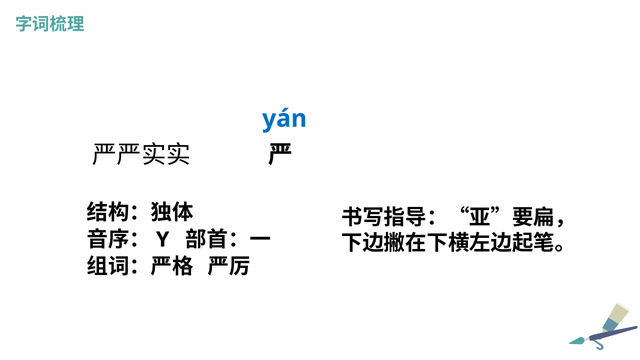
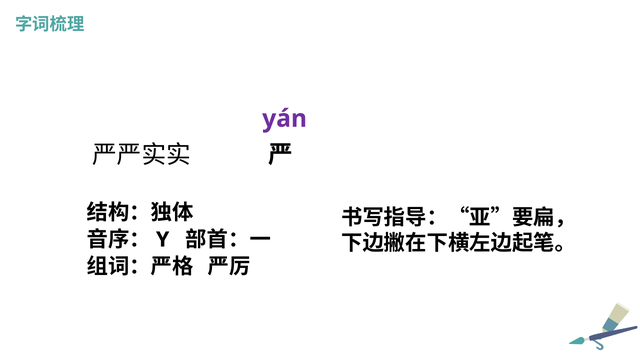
yán colour: blue -> purple
